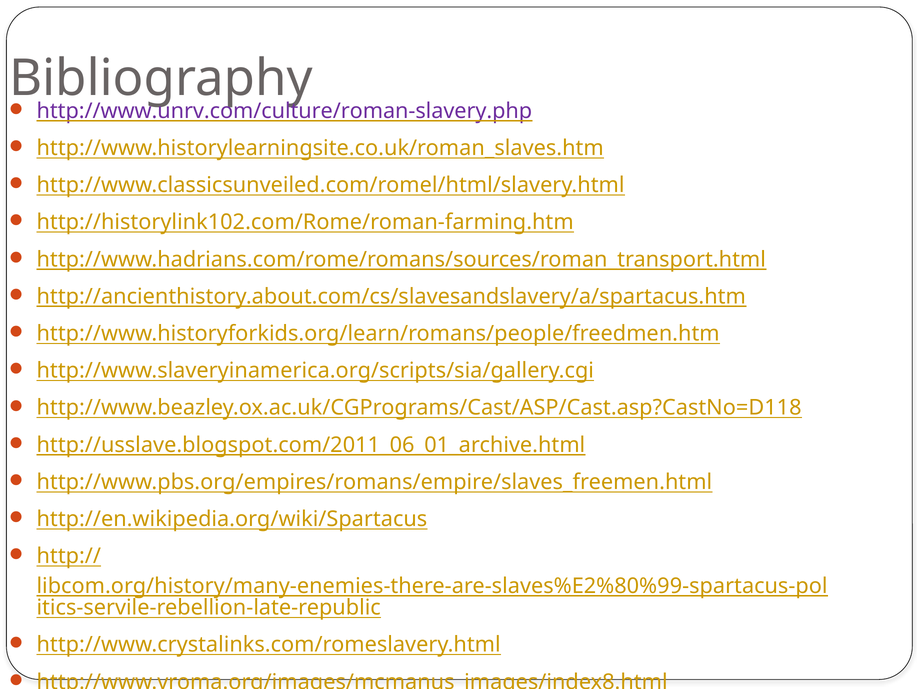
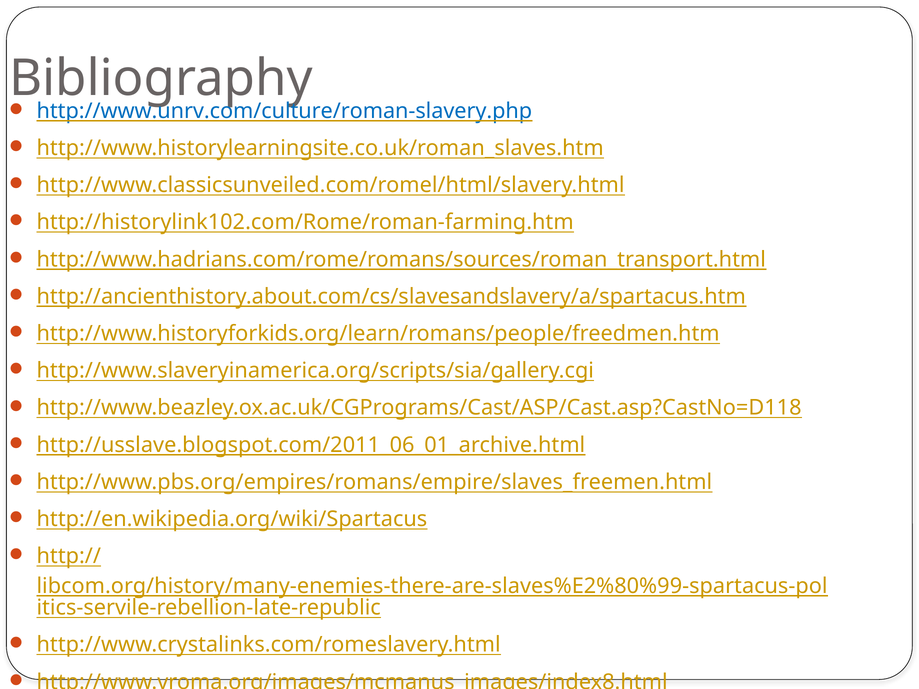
http://www.unrv.com/culture/roman-slavery.php colour: purple -> blue
